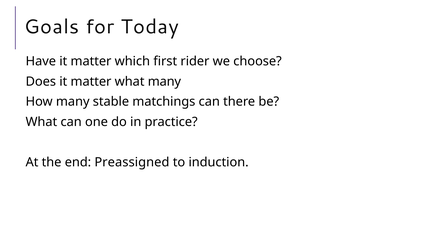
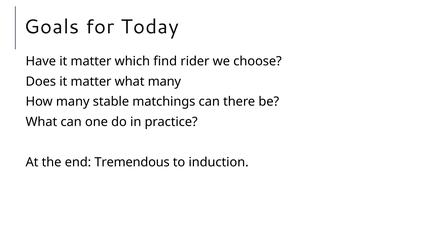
first: first -> find
Preassigned: Preassigned -> Tremendous
